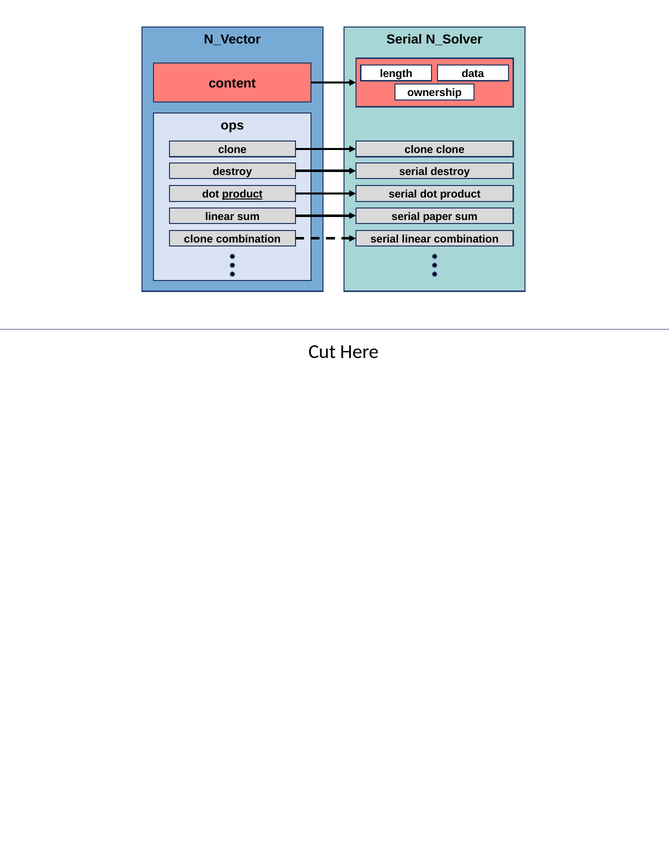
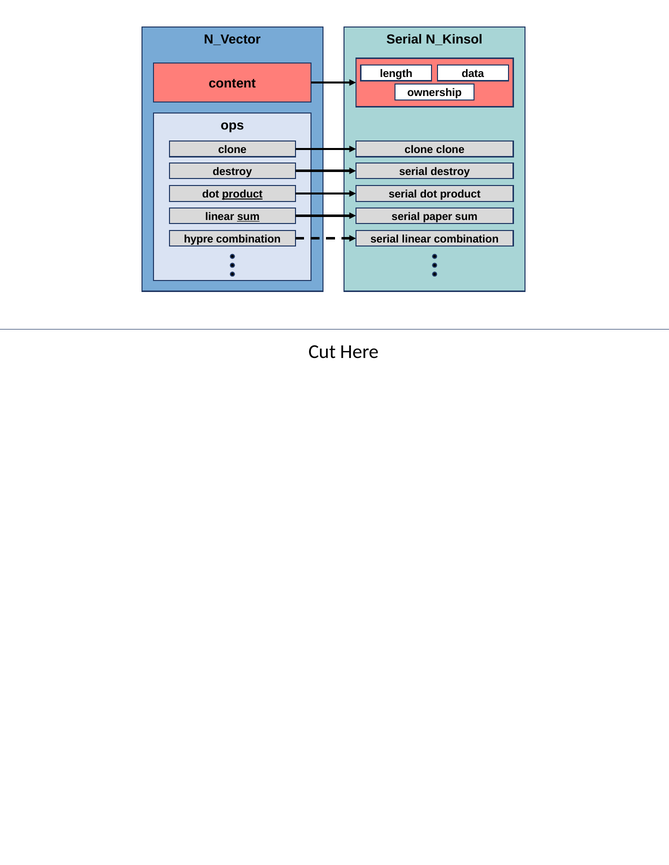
N_Solver: N_Solver -> N_Kinsol
sum at (248, 217) underline: none -> present
clone at (198, 239): clone -> hypre
